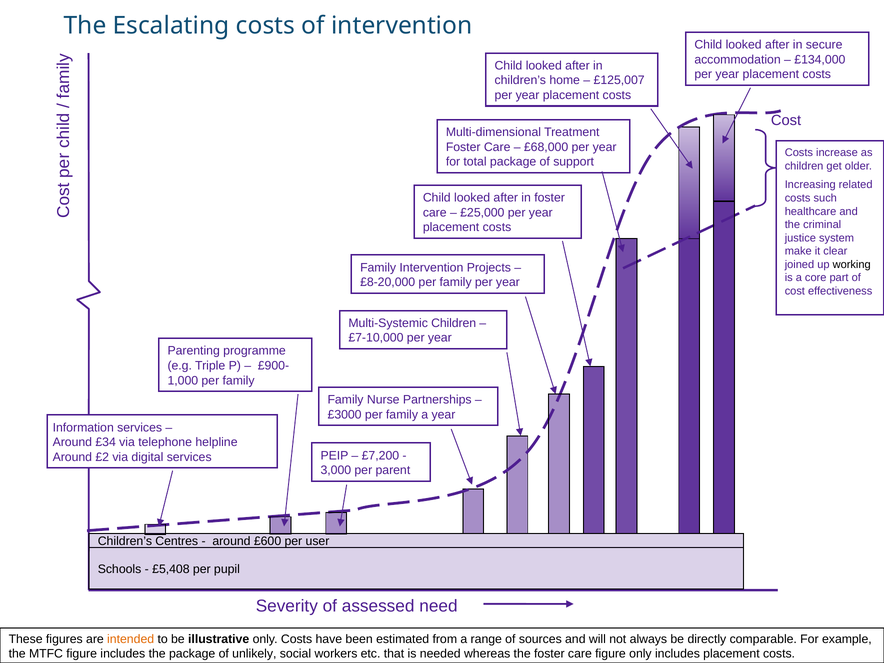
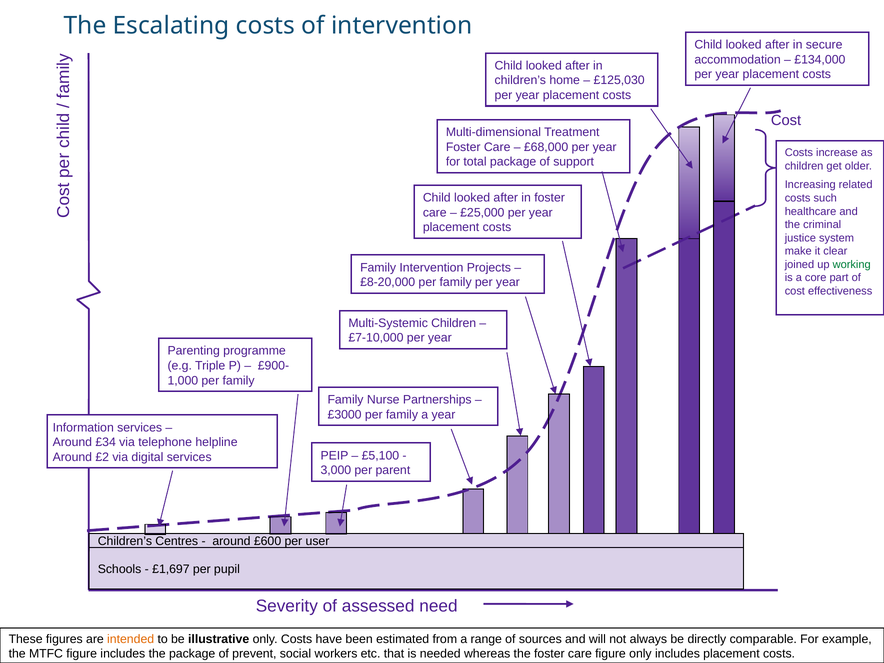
£125,007: £125,007 -> £125,030
working colour: black -> green
£7,200: £7,200 -> £5,100
£5,408: £5,408 -> £1,697
unlikely: unlikely -> prevent
